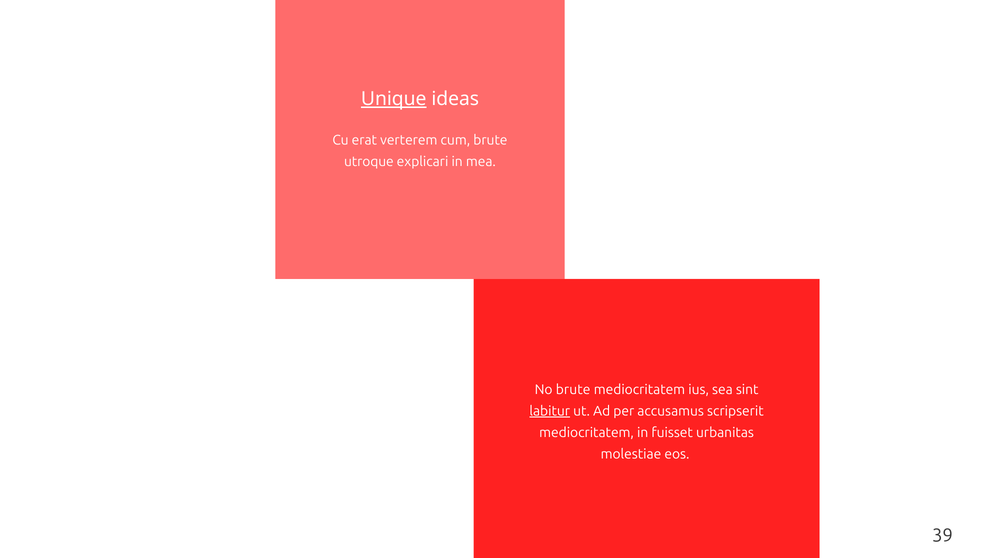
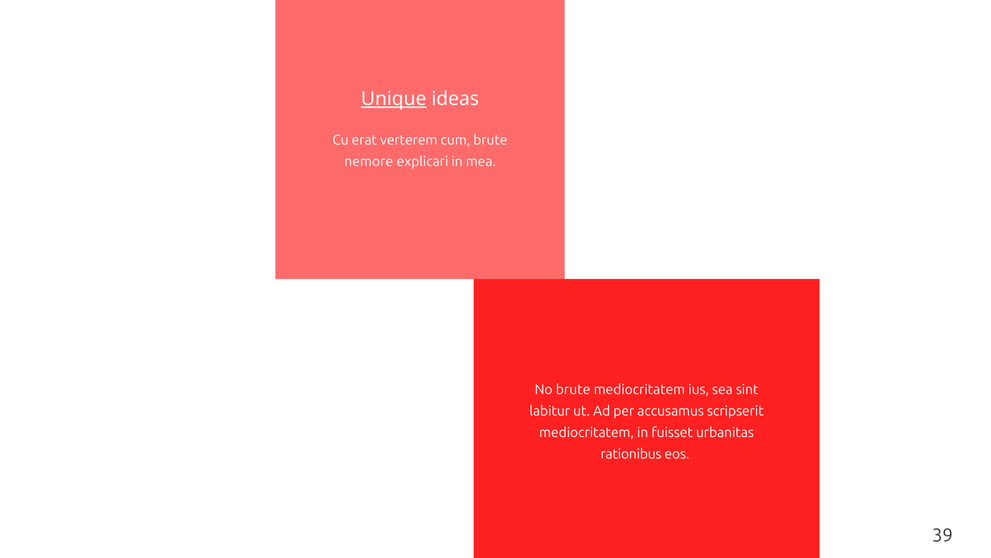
utroque: utroque -> nemore
labitur underline: present -> none
molestiae: molestiae -> rationibus
